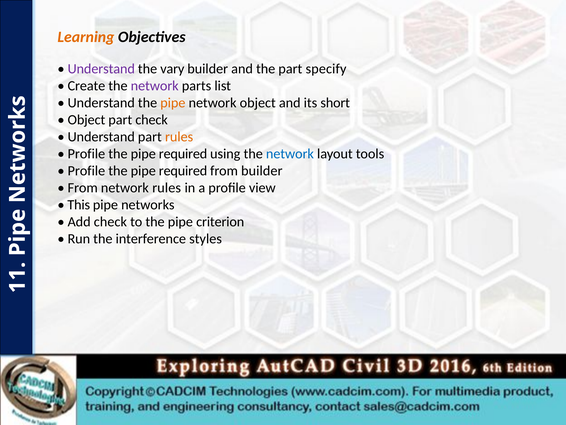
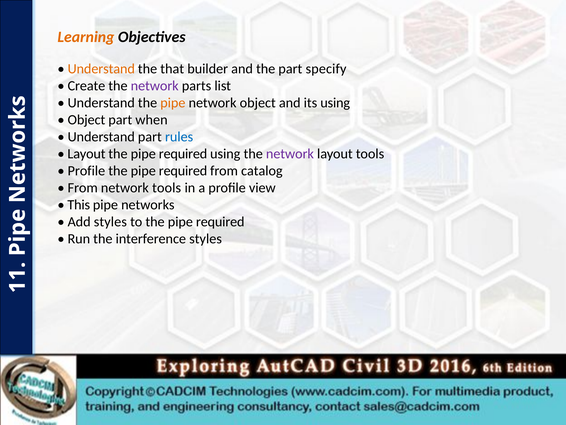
Understand at (101, 69) colour: purple -> orange
vary: vary -> that
its short: short -> using
part check: check -> when
rules at (179, 137) colour: orange -> blue
Profile at (86, 154): Profile -> Layout
network at (290, 154) colour: blue -> purple
from builder: builder -> catalog
network rules: rules -> tools
Add check: check -> styles
to the pipe criterion: criterion -> required
